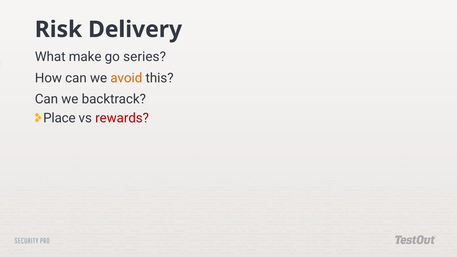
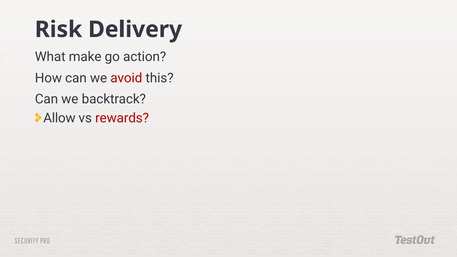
series: series -> action
avoid colour: orange -> red
Place: Place -> Allow
